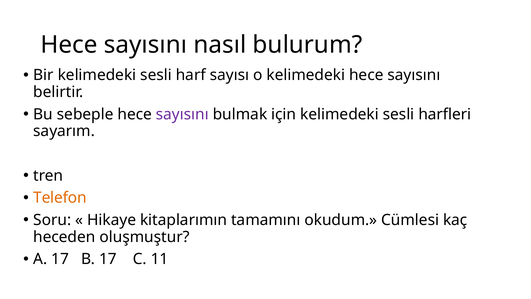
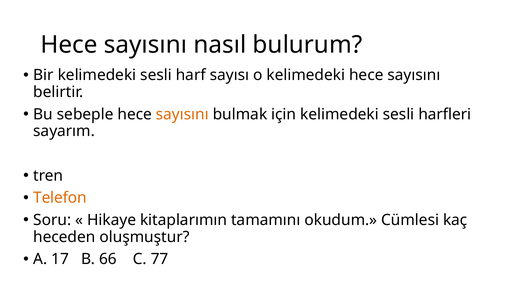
sayısını at (182, 114) colour: purple -> orange
B 17: 17 -> 66
11: 11 -> 77
